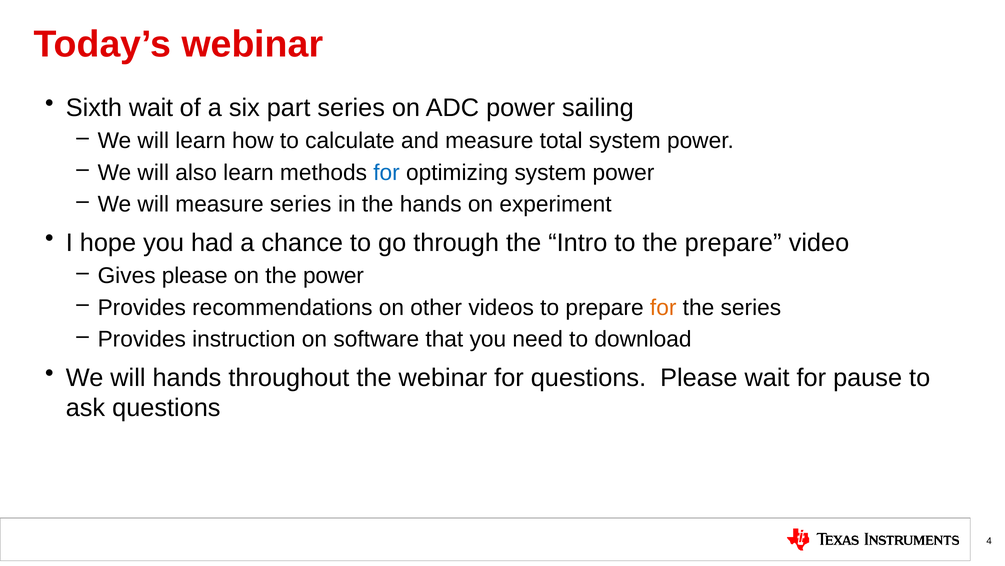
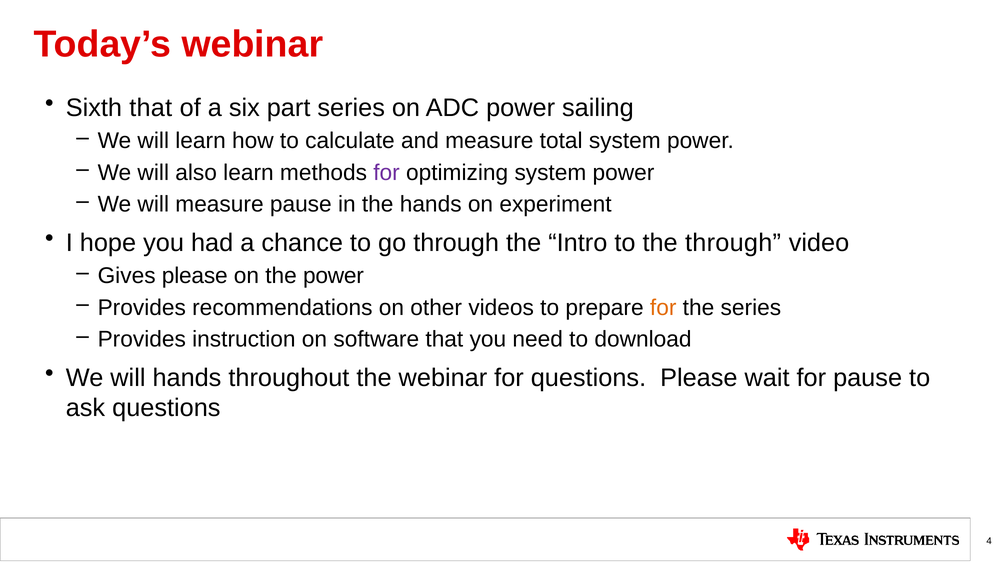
Sixth wait: wait -> that
for at (387, 172) colour: blue -> purple
measure series: series -> pause
the prepare: prepare -> through
